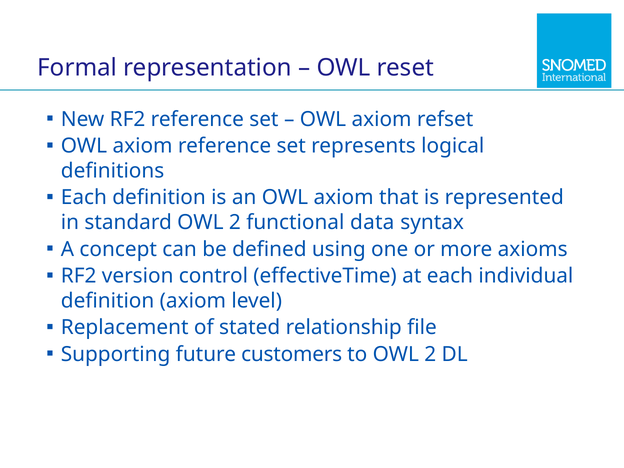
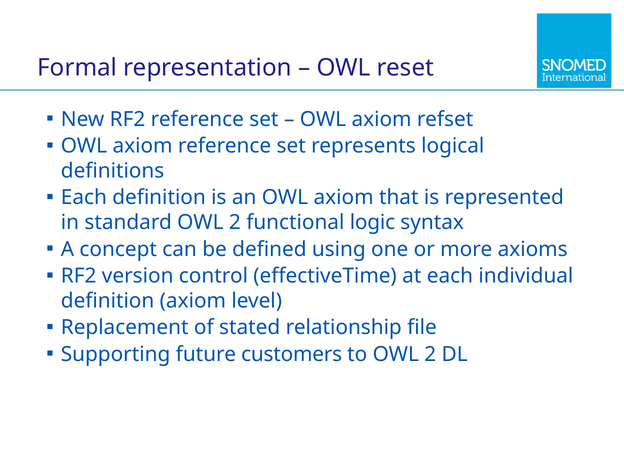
data: data -> logic
